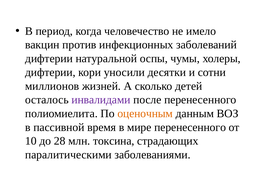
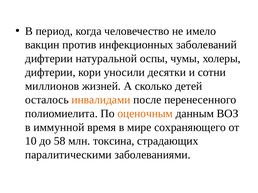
инвалидами colour: purple -> orange
пассивной: пассивной -> иммунной
мире перенесенного: перенесенного -> сохраняющего
28: 28 -> 58
